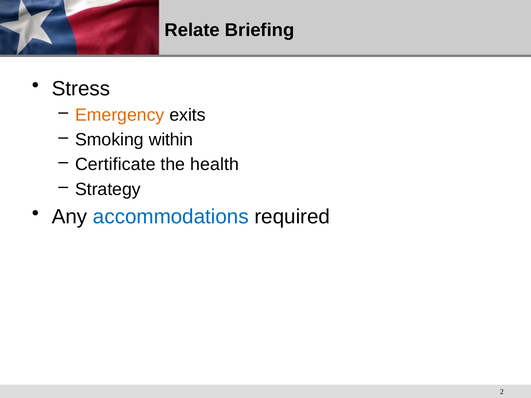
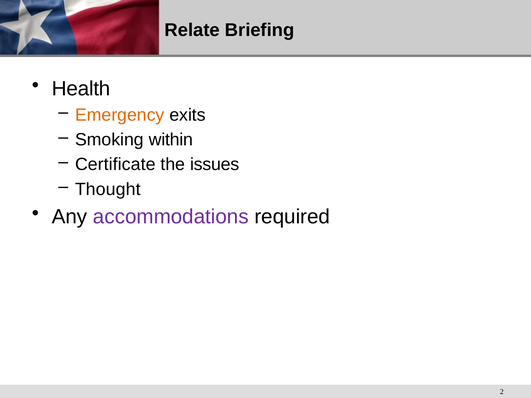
Stress: Stress -> Health
health: health -> issues
Strategy: Strategy -> Thought
accommodations colour: blue -> purple
